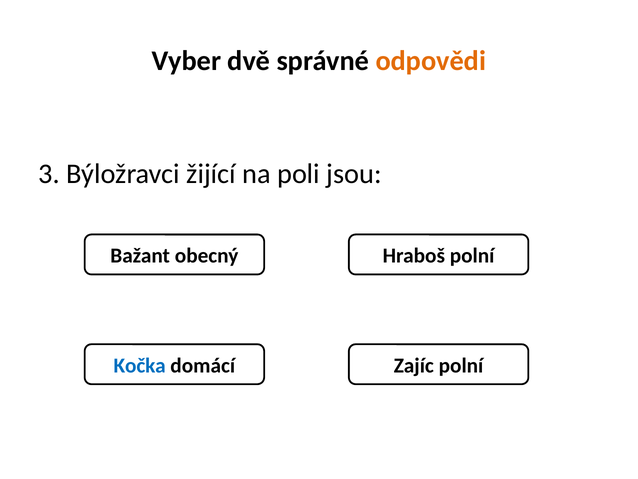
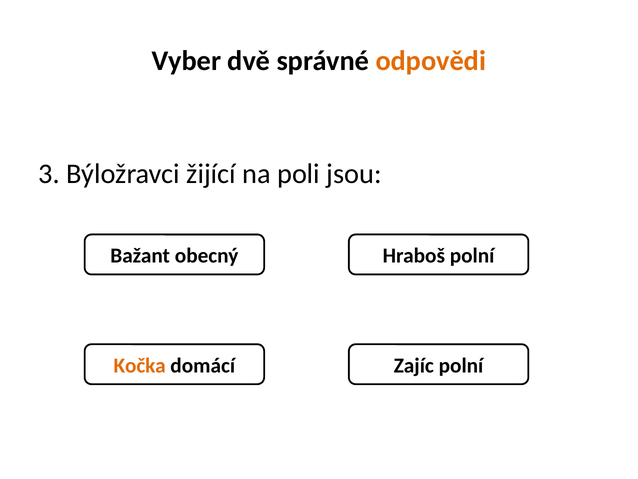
Kočka colour: blue -> orange
